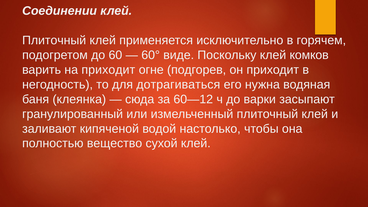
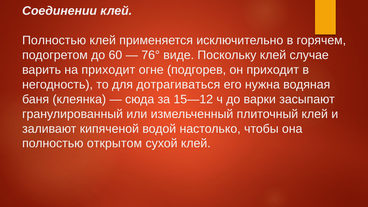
Плиточный at (54, 40): Плиточный -> Полностью
60°: 60° -> 76°
комков: комков -> случае
60—12: 60—12 -> 15—12
вещество: вещество -> открытом
